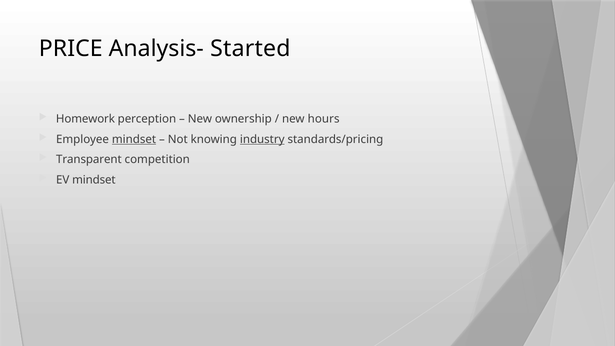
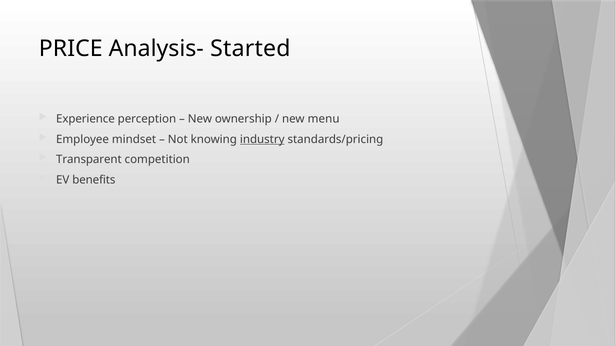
Homework: Homework -> Experience
hours: hours -> menu
mindset at (134, 139) underline: present -> none
EV mindset: mindset -> benefits
